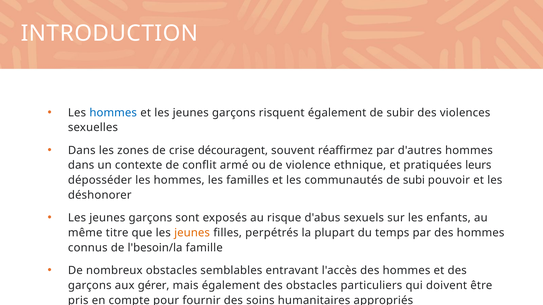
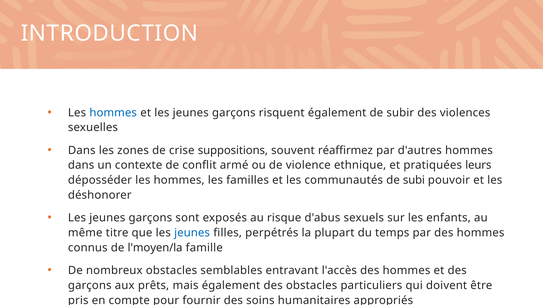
découragent: découragent -> suppositions
jeunes at (192, 233) colour: orange -> blue
l'besoin/la: l'besoin/la -> l'moyen/la
gérer: gérer -> prêts
